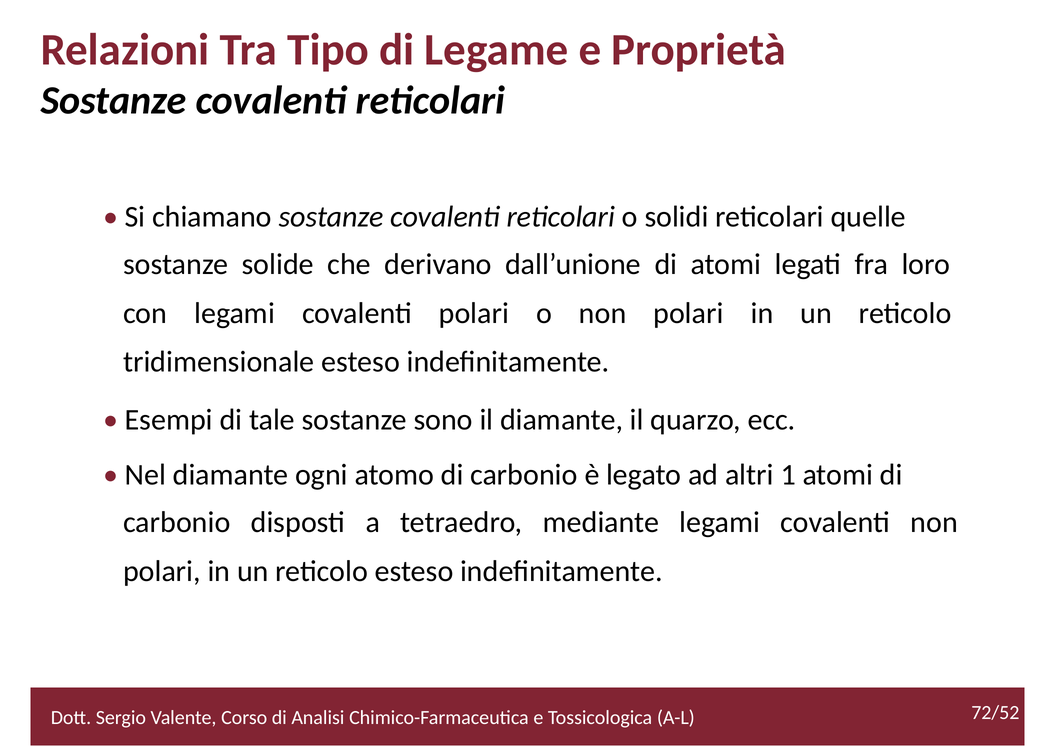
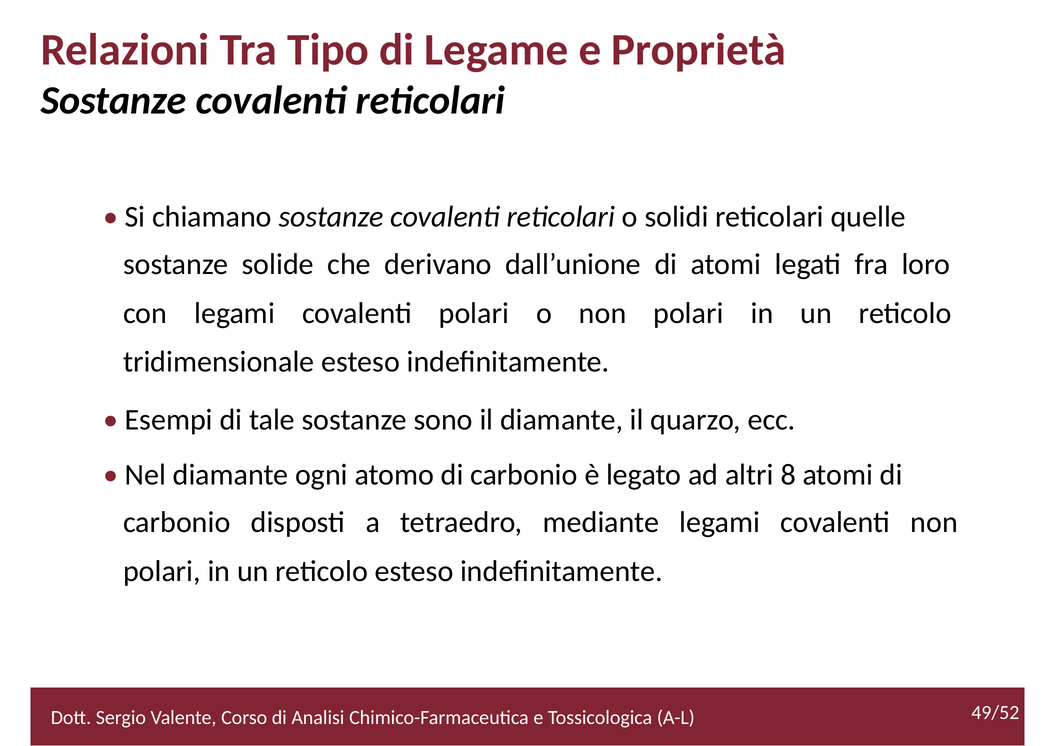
1: 1 -> 8
72/52: 72/52 -> 49/52
